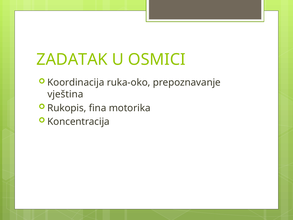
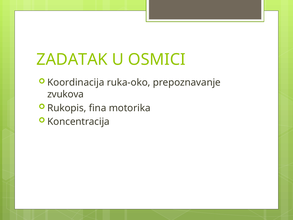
vještina: vještina -> zvukova
